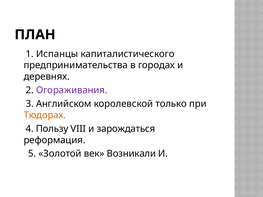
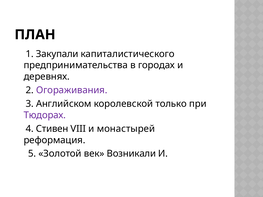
Испанцы: Испанцы -> Закупали
Тюдорах colour: orange -> purple
Пользу: Пользу -> Стивен
зарождаться: зарождаться -> монастырей
